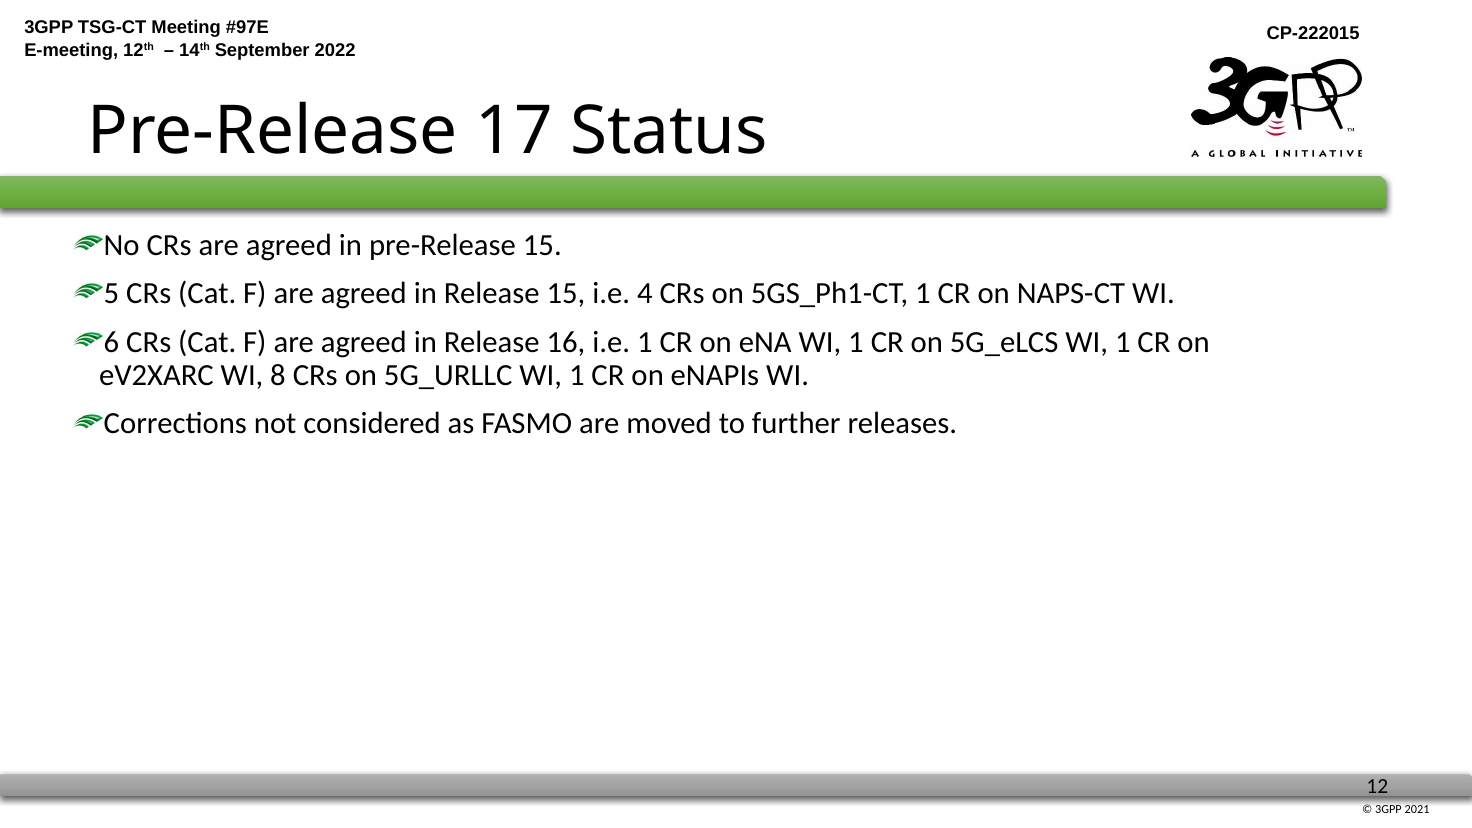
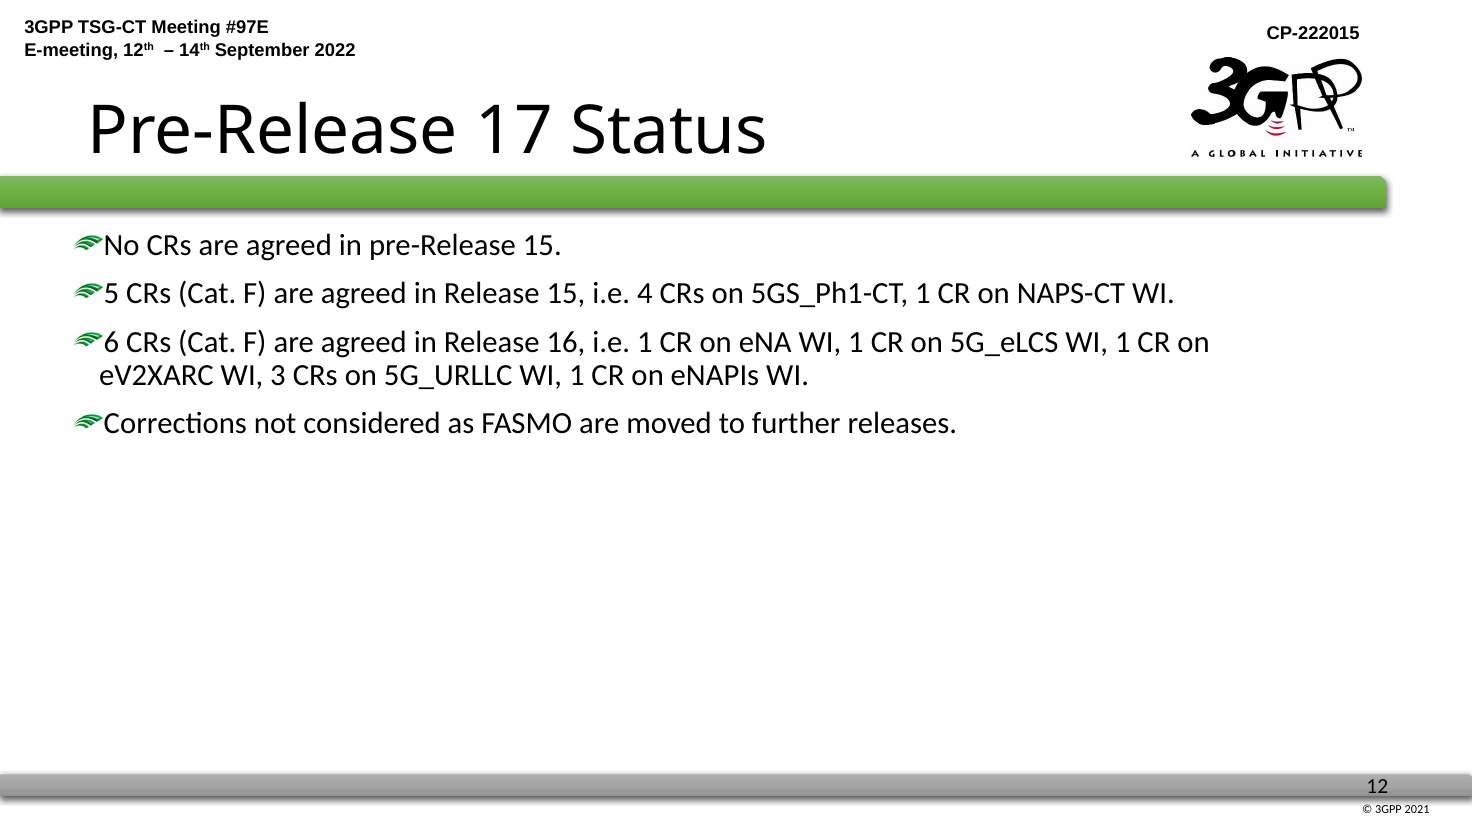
8: 8 -> 3
